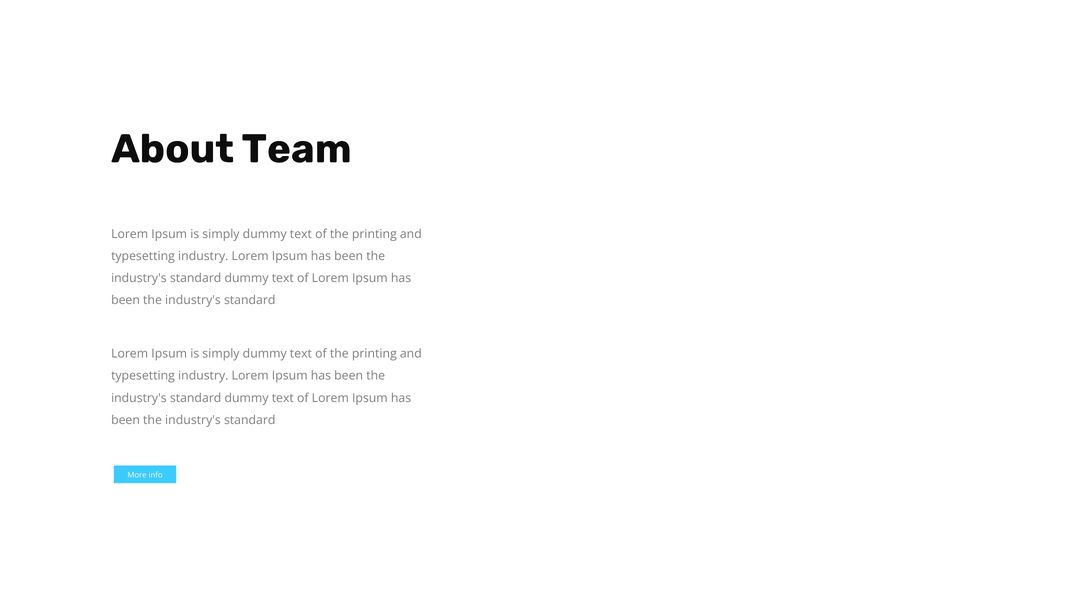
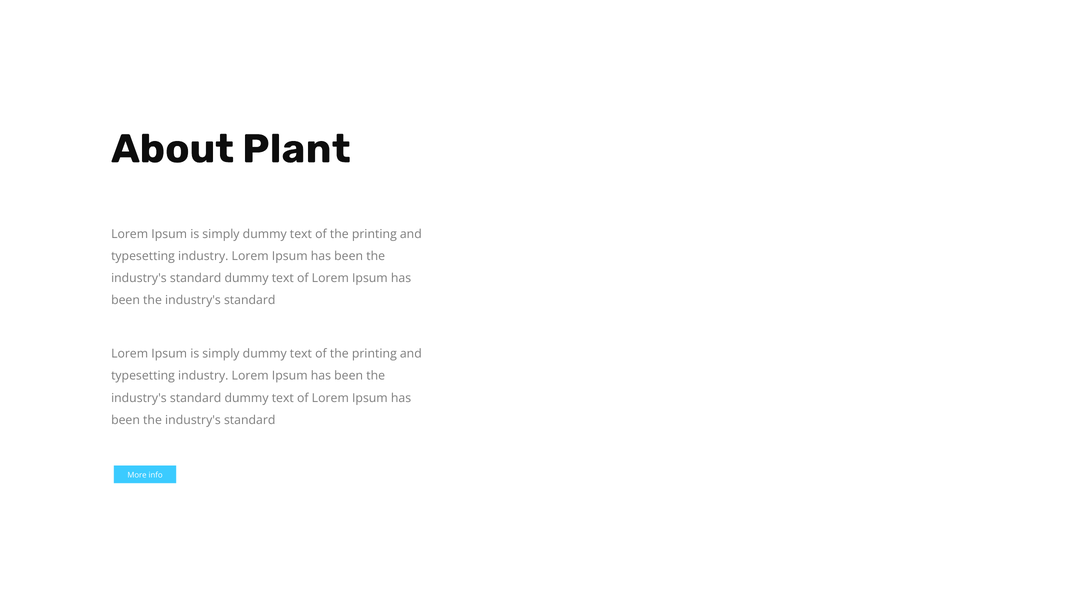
Team: Team -> Plant
